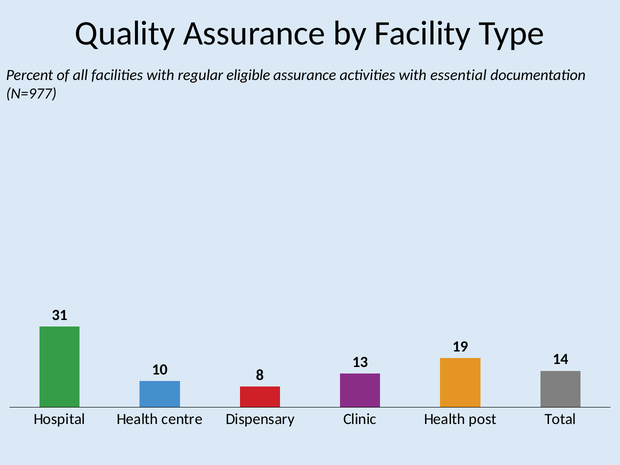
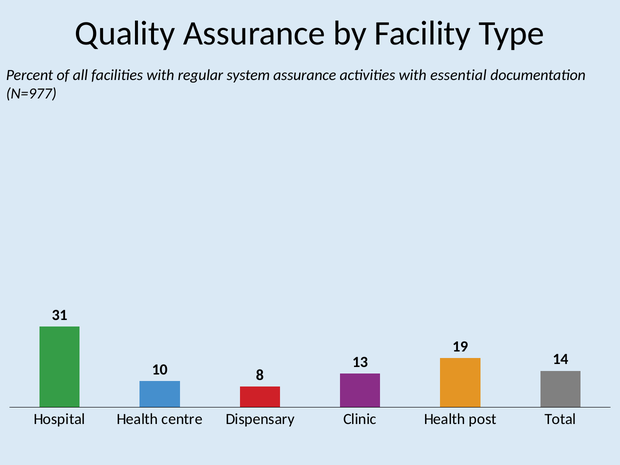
eligible: eligible -> system
